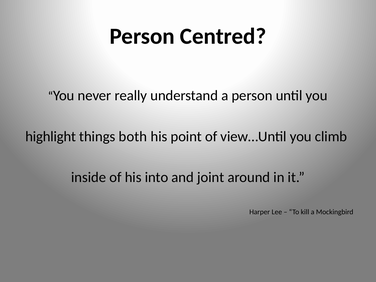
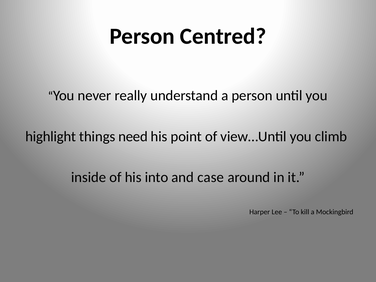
both: both -> need
joint: joint -> case
